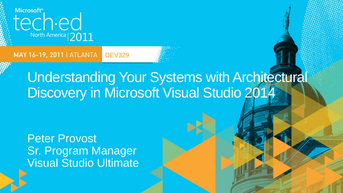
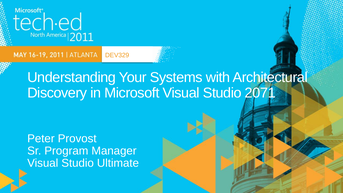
2014: 2014 -> 2071
